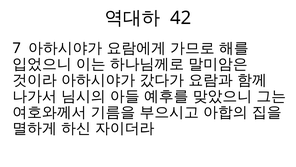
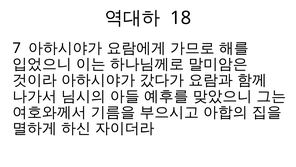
42: 42 -> 18
